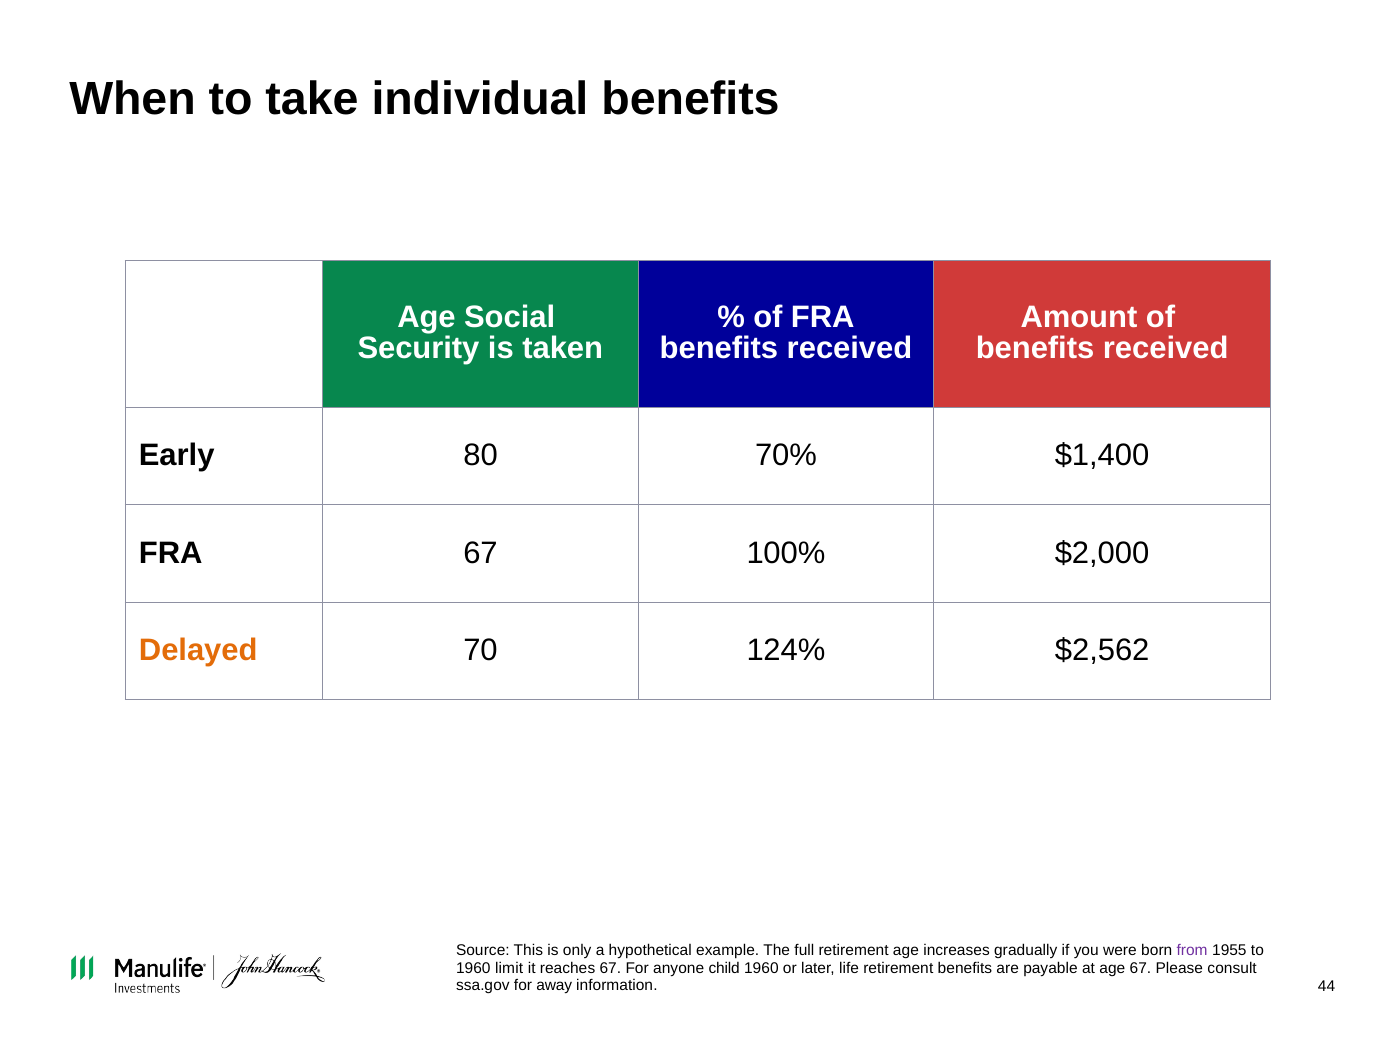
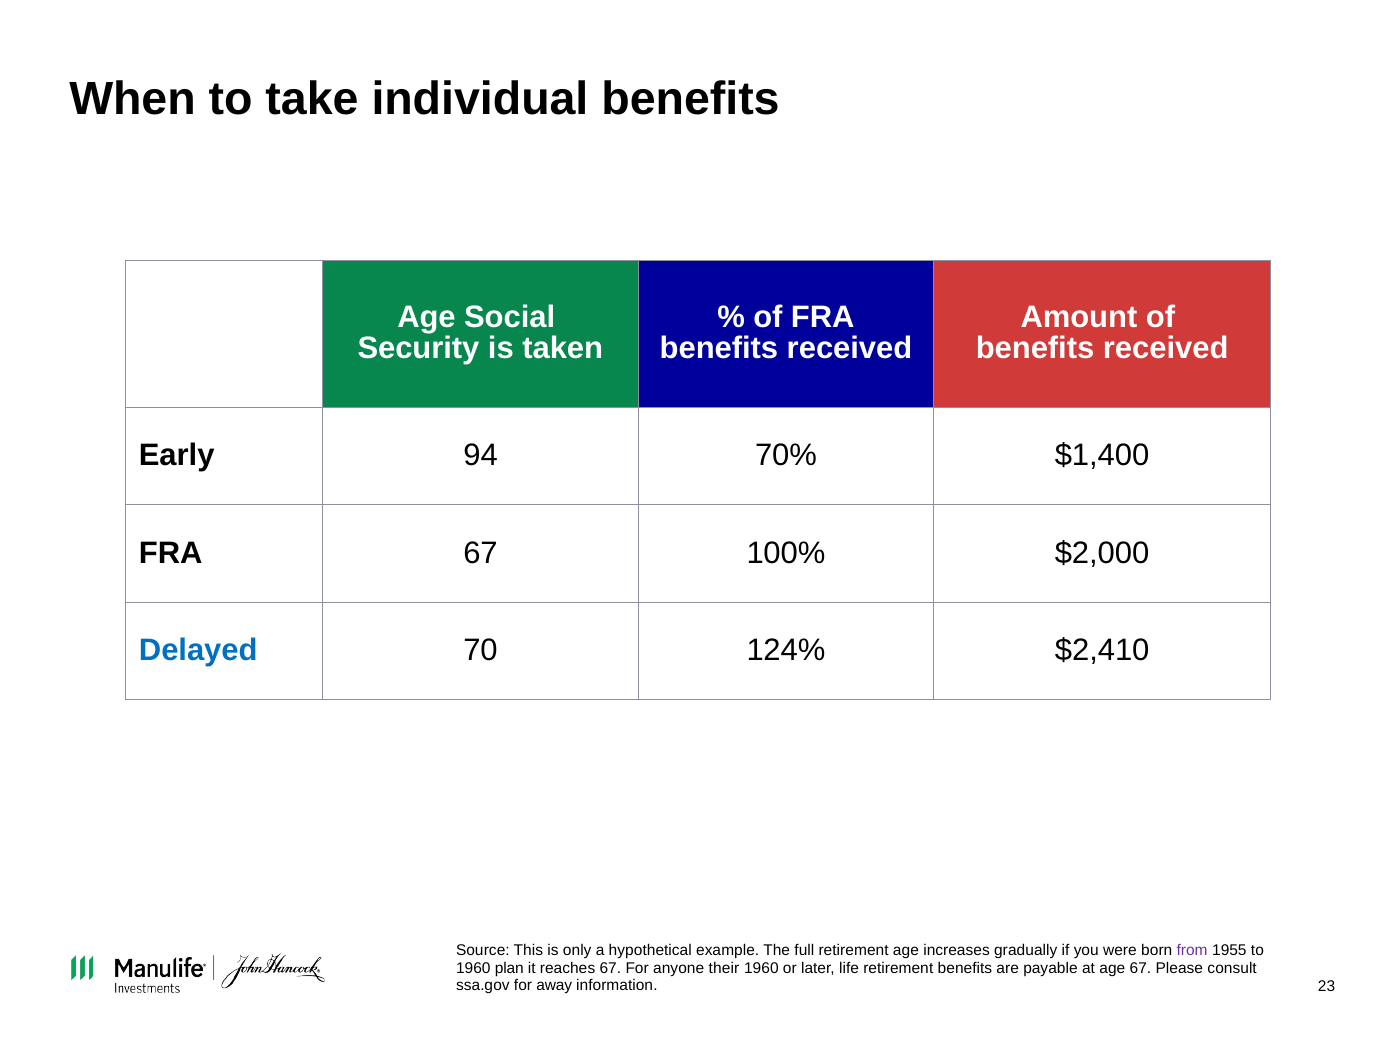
80: 80 -> 94
Delayed colour: orange -> blue
$2,562: $2,562 -> $2,410
limit: limit -> plan
child: child -> their
44: 44 -> 23
